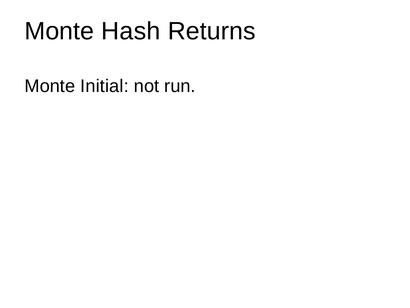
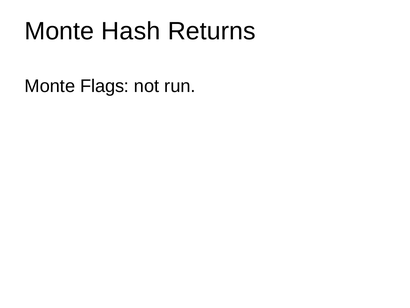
Initial: Initial -> Flags
